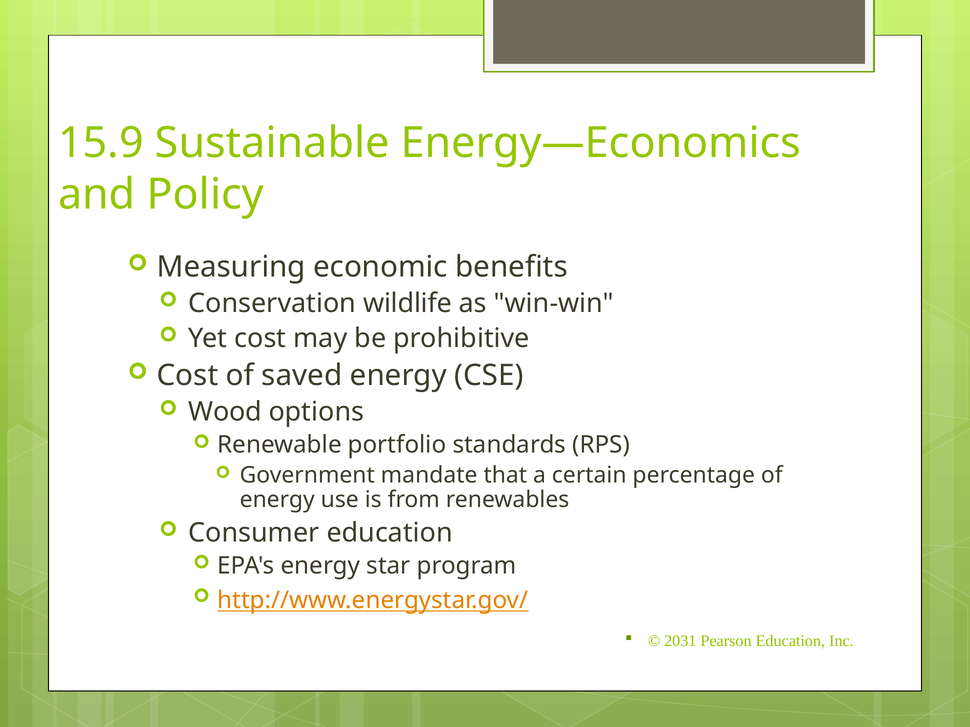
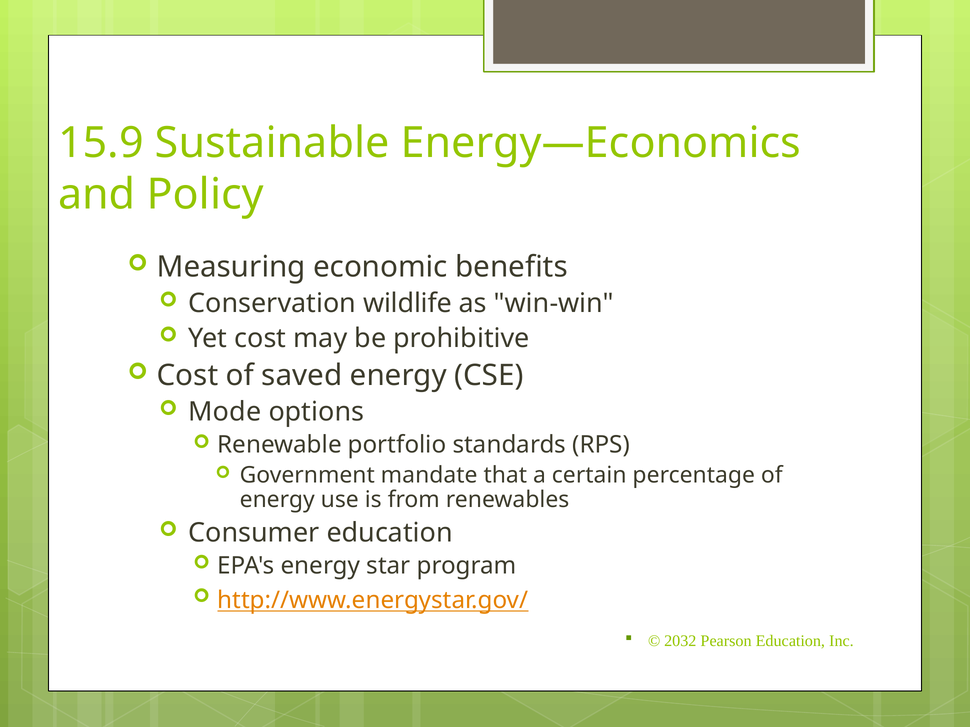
Wood: Wood -> Mode
2031: 2031 -> 2032
